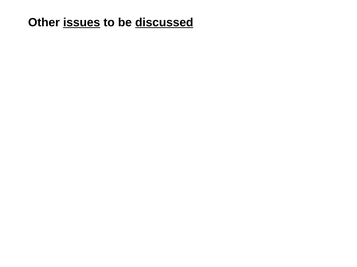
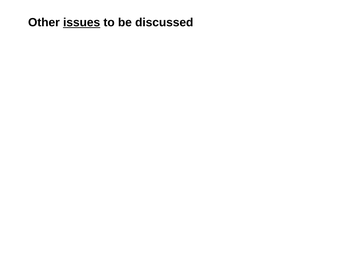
discussed underline: present -> none
